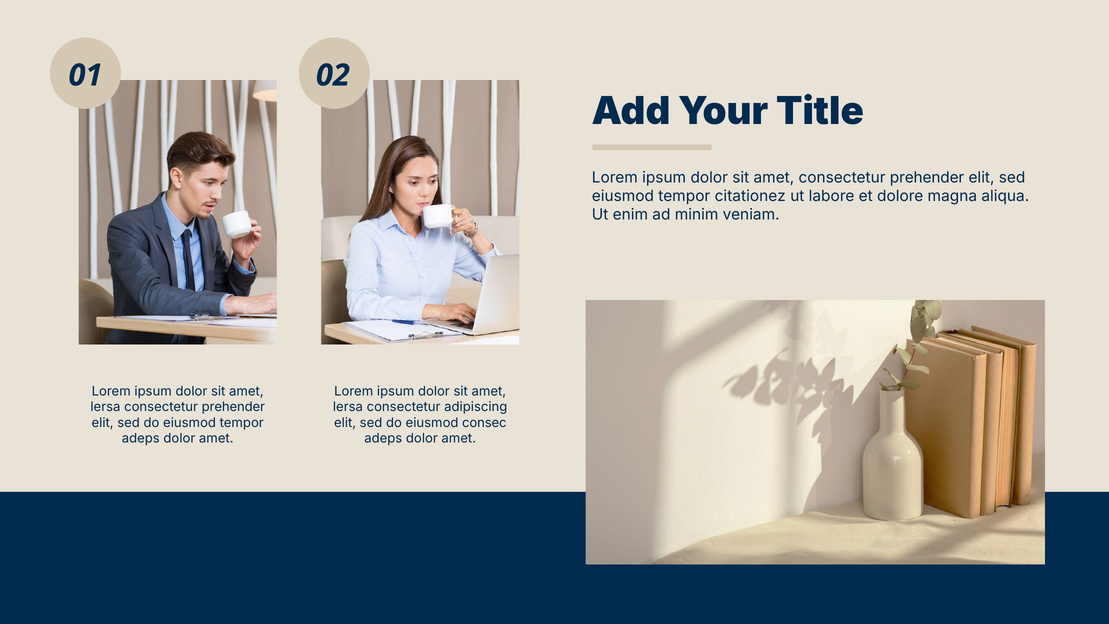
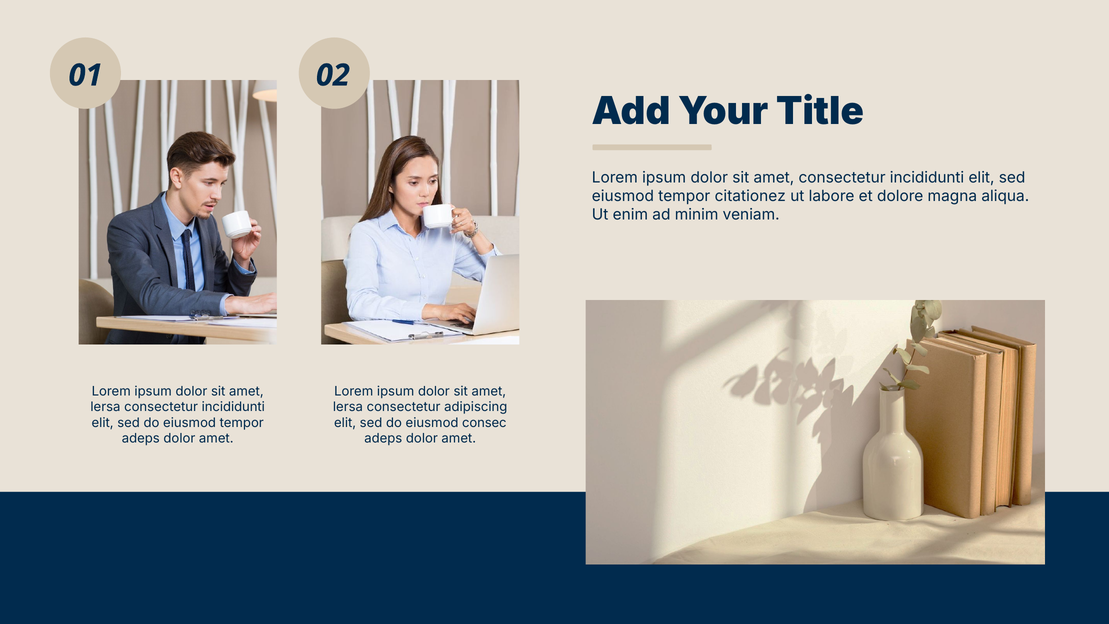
amet consectetur prehender: prehender -> incididunti
lersa consectetur prehender: prehender -> incididunti
